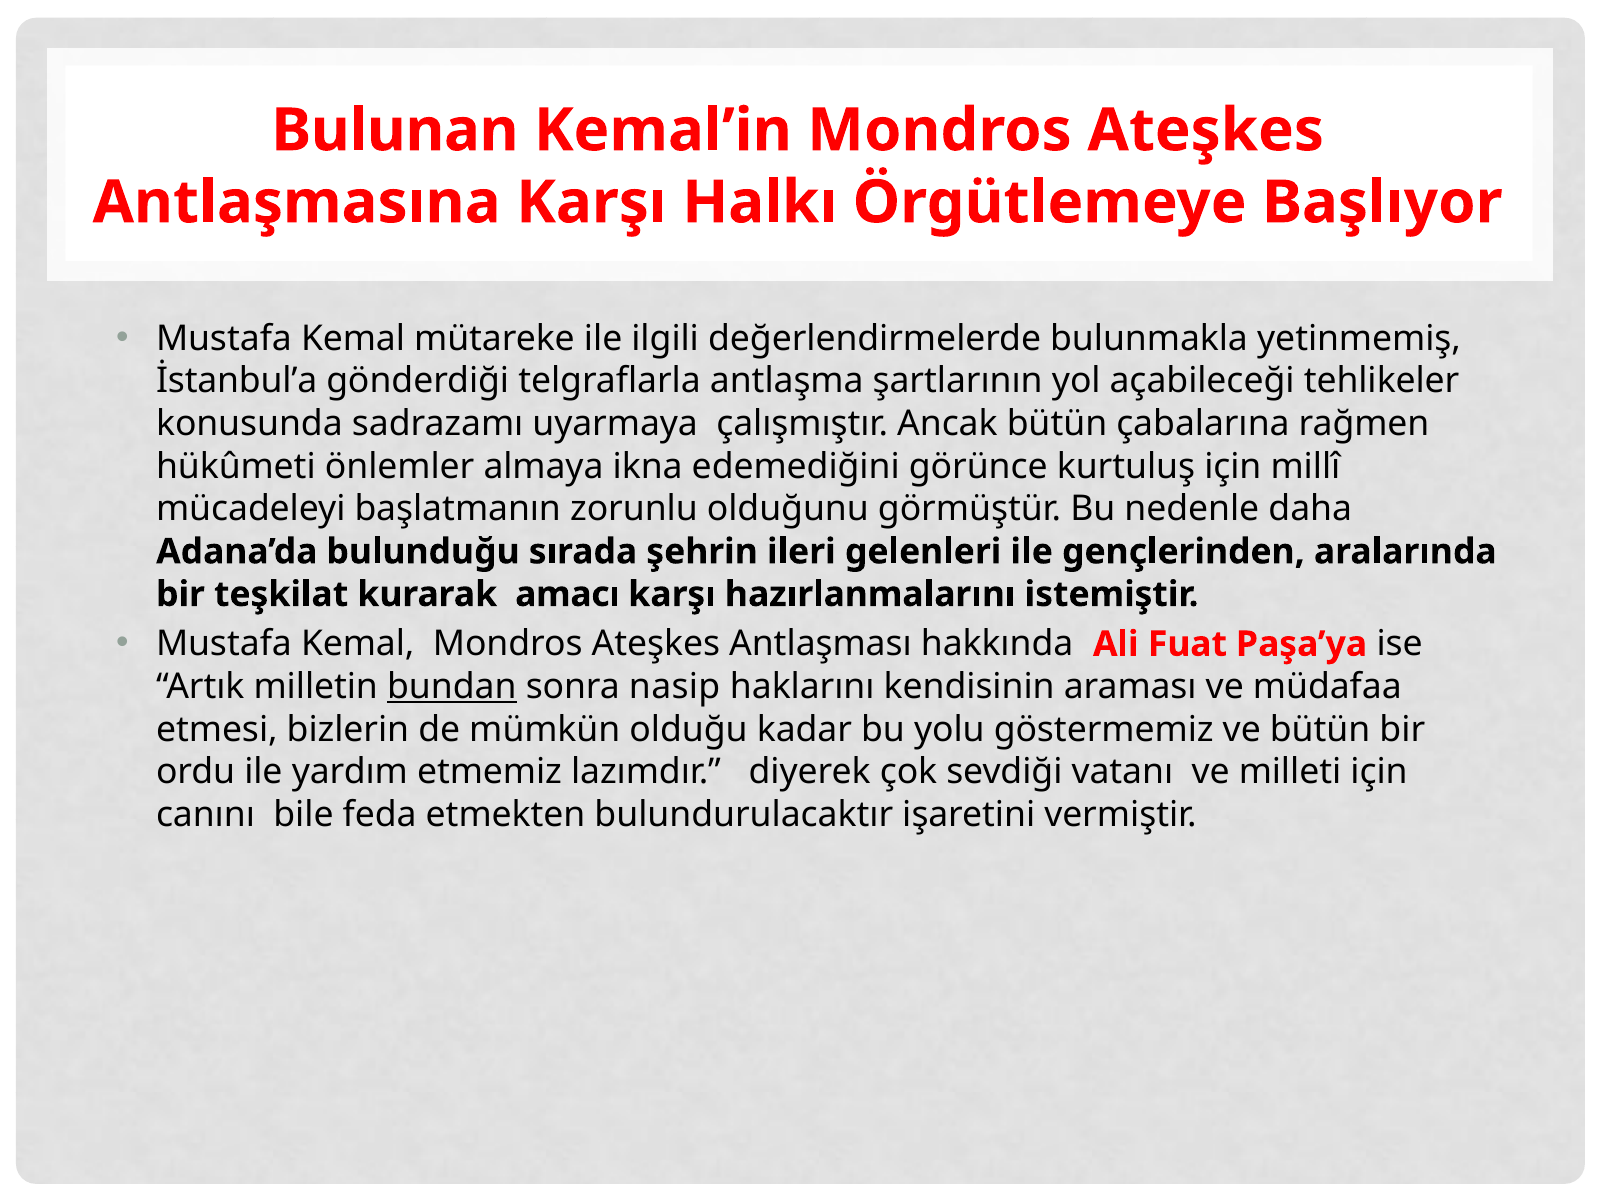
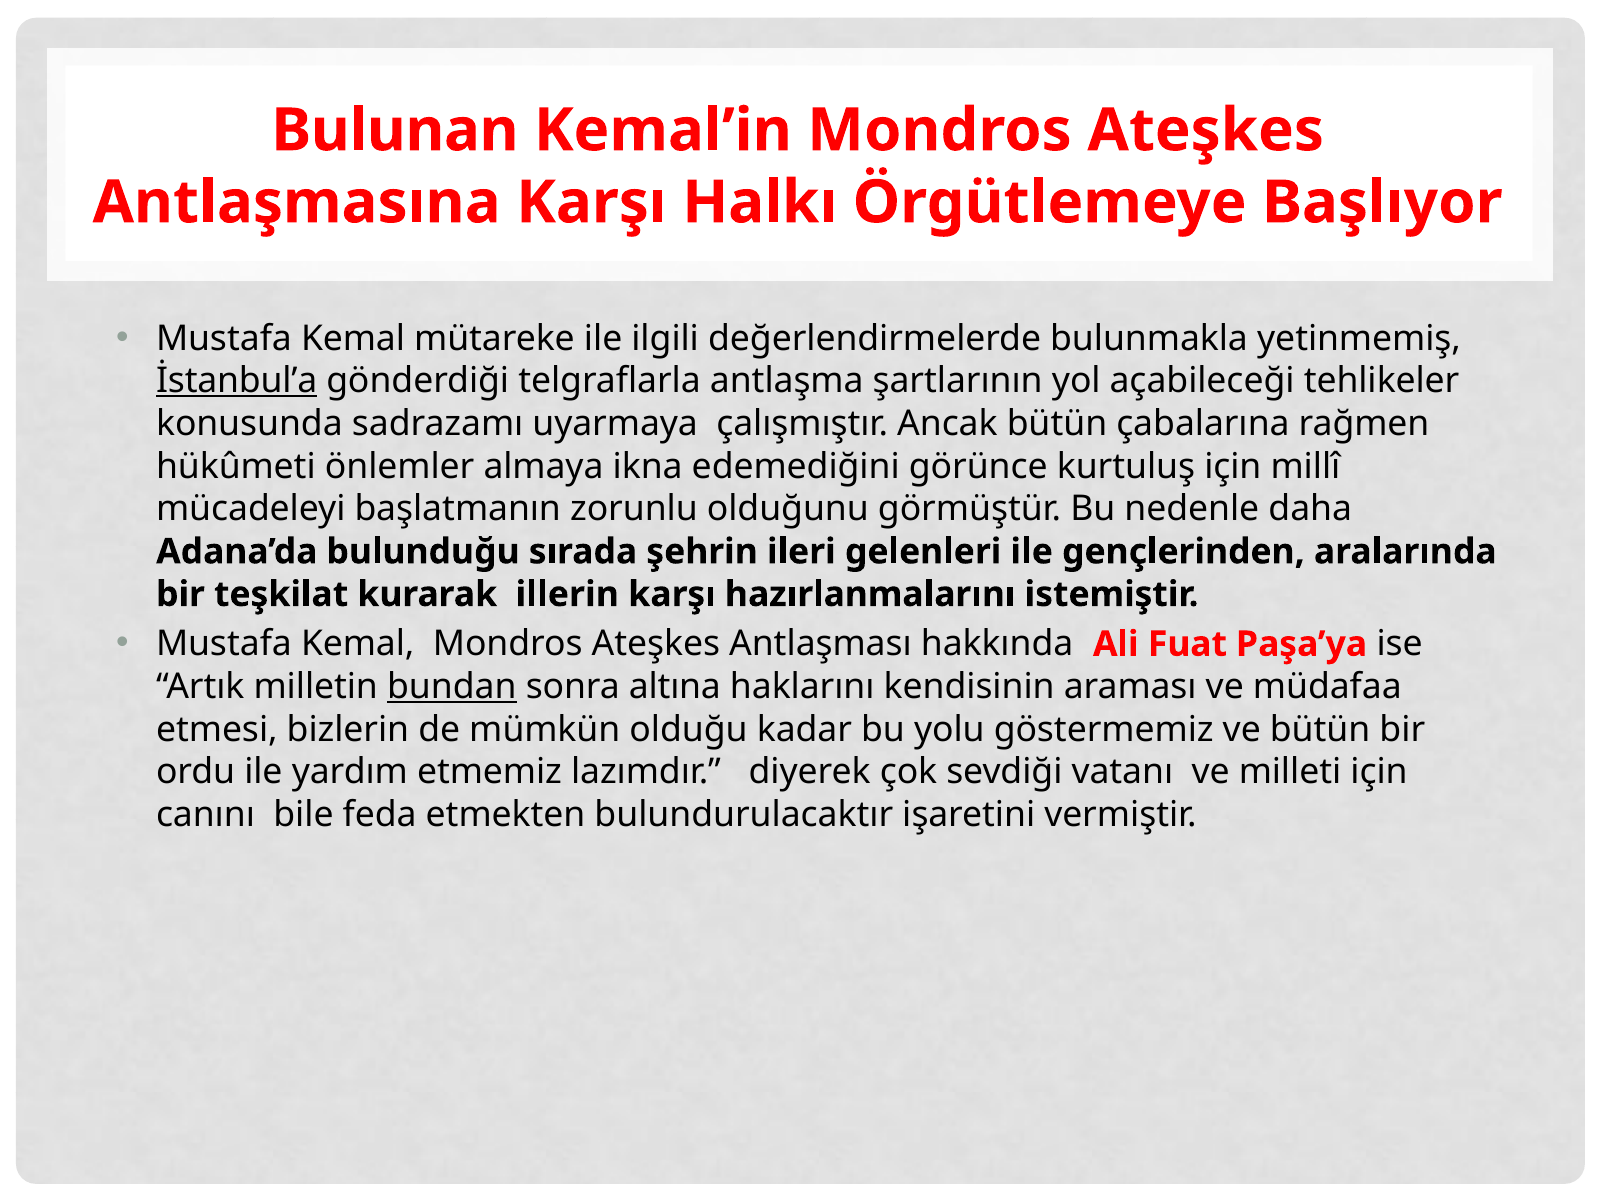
İstanbul’a underline: none -> present
amacı: amacı -> illerin
nasip: nasip -> altına
